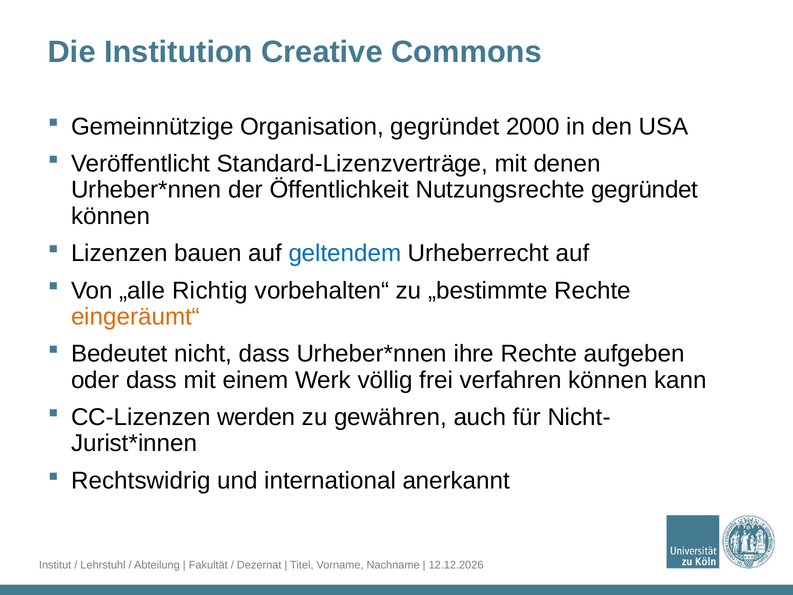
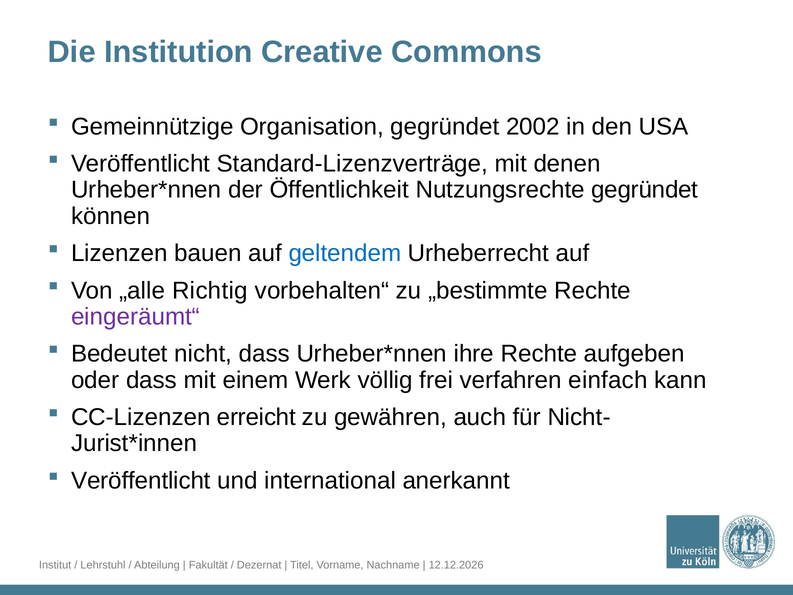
2000: 2000 -> 2002
eingeräumt“ colour: orange -> purple
verfahren können: können -> einfach
werden: werden -> erreicht
Rechtswidrig at (141, 480): Rechtswidrig -> Veröffentlicht
